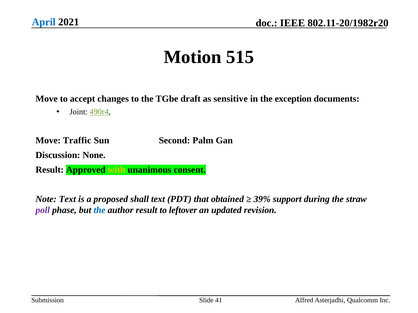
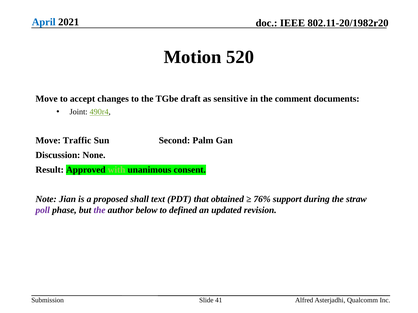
515: 515 -> 520
exception: exception -> comment
with colour: yellow -> light green
Note Text: Text -> Jian
39%: 39% -> 76%
the at (100, 210) colour: blue -> purple
author result: result -> below
leftover: leftover -> defined
